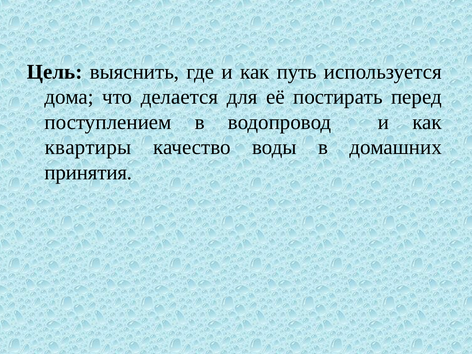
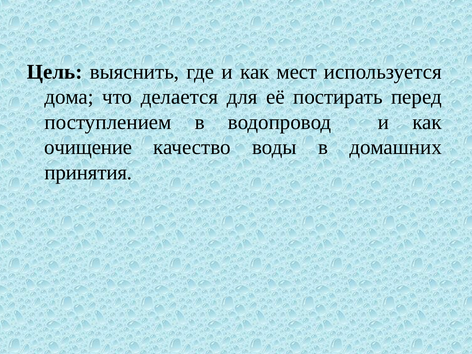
путь: путь -> мест
квартиры: квартиры -> очищение
